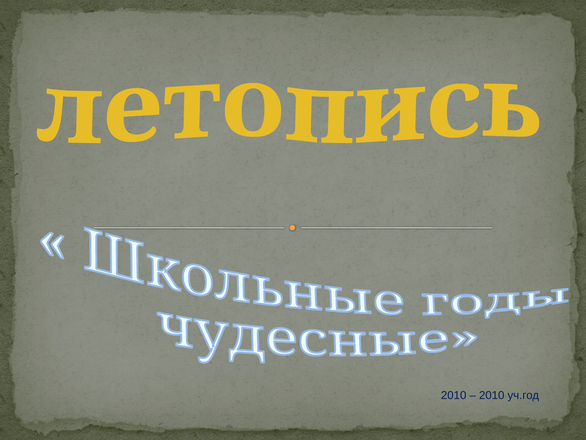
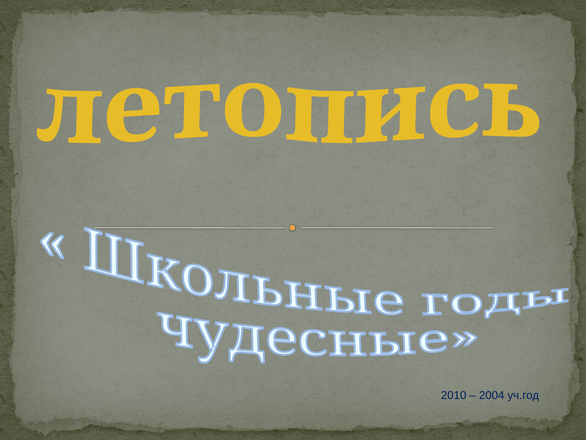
2010 at (492, 395): 2010 -> 2004
